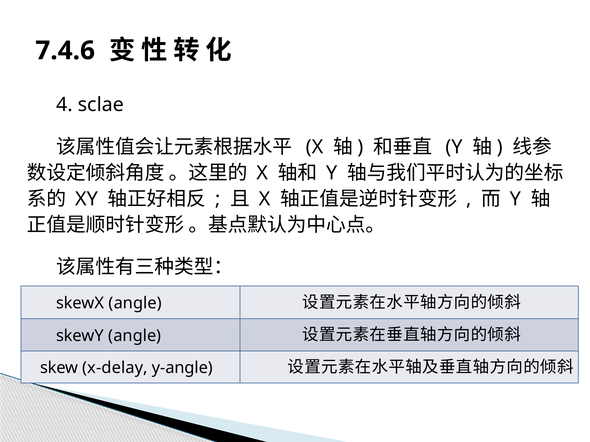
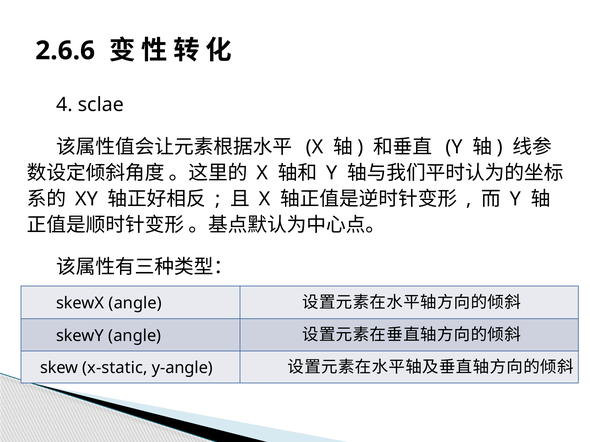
7.4.6: 7.4.6 -> 2.6.6
x-delay: x-delay -> x-static
